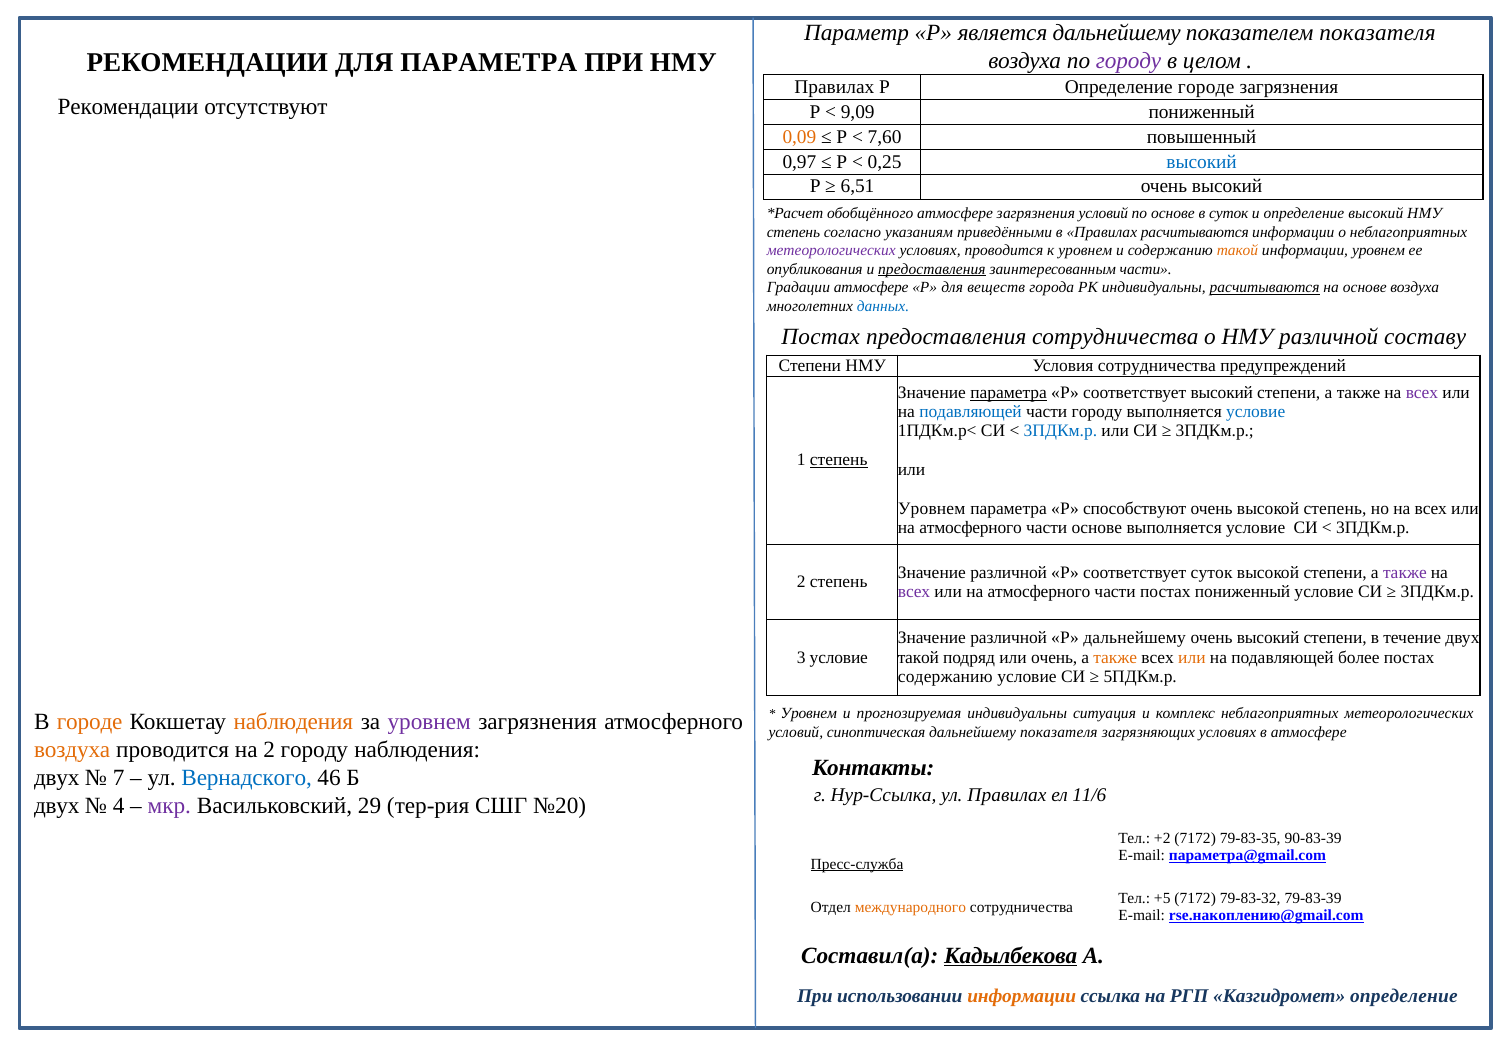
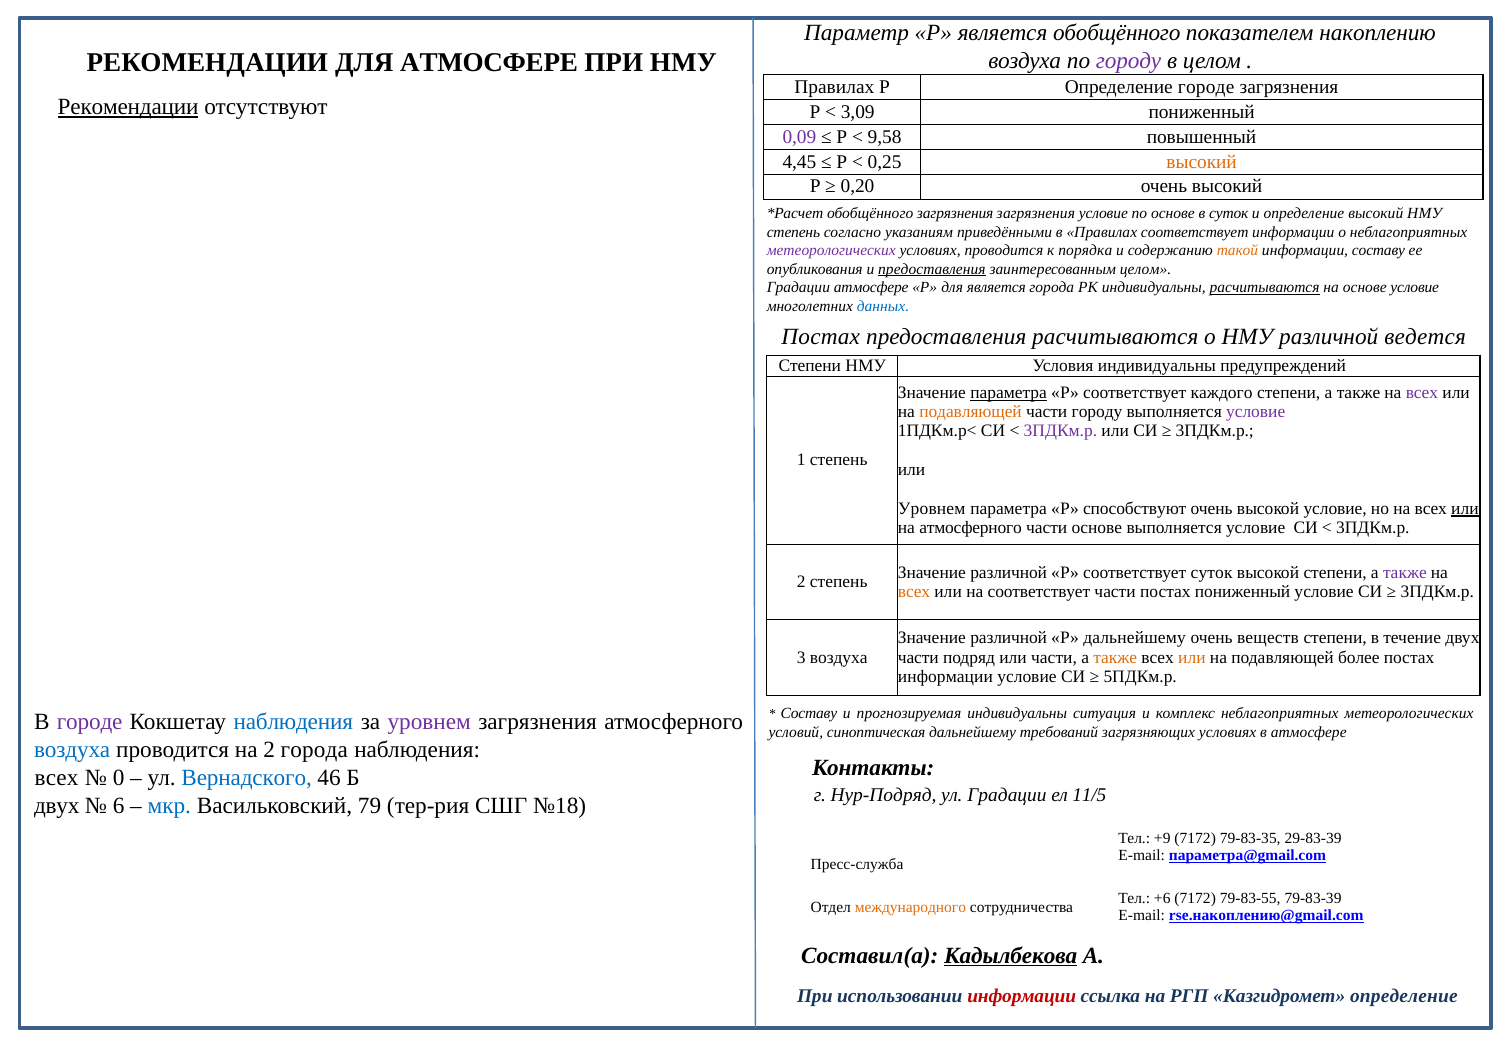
является дальнейшему: дальнейшему -> обобщённого
показателем показателя: показателя -> накоплению
ДЛЯ ПАРАМЕТРА: ПАРАМЕТРА -> АТМОСФЕРЕ
Рекомендации at (128, 107) underline: none -> present
9,09: 9,09 -> 3,09
0,09 colour: orange -> purple
7,60: 7,60 -> 9,58
0,97: 0,97 -> 4,45
высокий at (1202, 162) colour: blue -> orange
6,51: 6,51 -> 0,20
обобщённого атмосфере: атмосфере -> загрязнения
загрязнения условий: условий -> условие
Правилах расчитываются: расчитываются -> соответствует
к уровнем: уровнем -> порядка
информации уровнем: уровнем -> составу
заинтересованным части: части -> целом
для веществ: веществ -> является
основе воздуха: воздуха -> условие
предоставления сотрудничества: сотрудничества -> расчитываются
составу: составу -> ведется
Условия сотрудничества: сотрудничества -> индивидуальны
соответствует высокий: высокий -> каждого
подавляющей at (971, 412) colour: blue -> orange
условие at (1256, 412) colour: blue -> purple
3ПДКм.р at (1060, 431) colour: blue -> purple
степень at (839, 460) underline: present -> none
высокой степень: степень -> условие
или at (1465, 509) underline: none -> present
всех at (914, 592) colour: purple -> orange
атмосферного at (1039, 592): атмосферного -> соответствует
высокий at (1268, 638): высокий -> веществ
3 условие: условие -> воздуха
такой at (918, 658): такой -> части
или очень: очень -> части
содержанию at (945, 677): содержанию -> информации
Уровнем at (809, 714): Уровнем -> Составу
городе at (90, 722) colour: orange -> purple
наблюдения at (293, 722) colour: orange -> blue
дальнейшему показателя: показателя -> требований
воздуха at (72, 750) colour: orange -> blue
2 городу: городу -> города
двух at (57, 778): двух -> всех
7: 7 -> 0
Нур-Ссылка: Нур-Ссылка -> Нур-Подряд
ул Правилах: Правилах -> Градации
11/6: 11/6 -> 11/5
4: 4 -> 6
мкр colour: purple -> blue
29: 29 -> 79
№20: №20 -> №18
+2: +2 -> +9
90-83-39: 90-83-39 -> 29-83-39
Пресс-служба underline: present -> none
+5: +5 -> +6
79-83-32: 79-83-32 -> 79-83-55
информации at (1022, 996) colour: orange -> red
